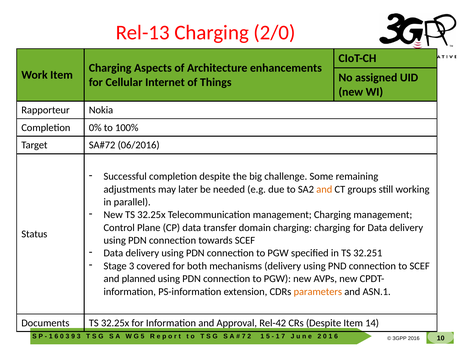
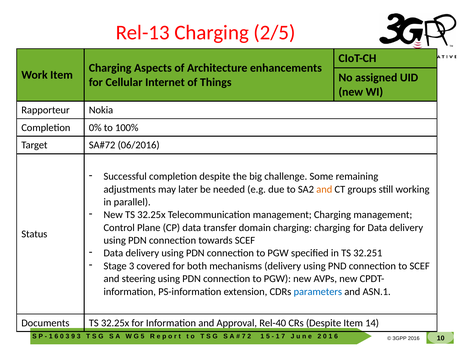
2/0: 2/0 -> 2/5
planned: planned -> steering
parameters colour: orange -> blue
Rel-42: Rel-42 -> Rel-40
